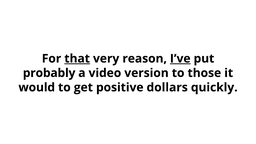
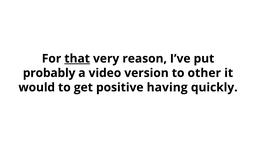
I’ve underline: present -> none
those: those -> other
dollars: dollars -> having
